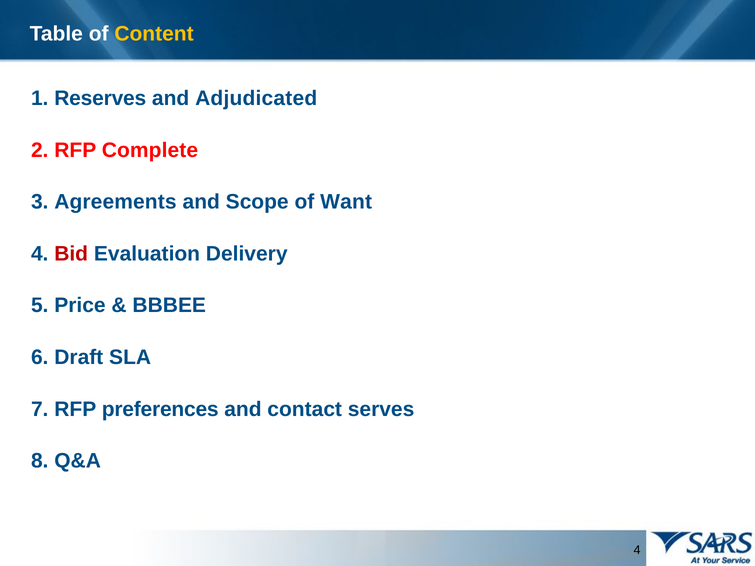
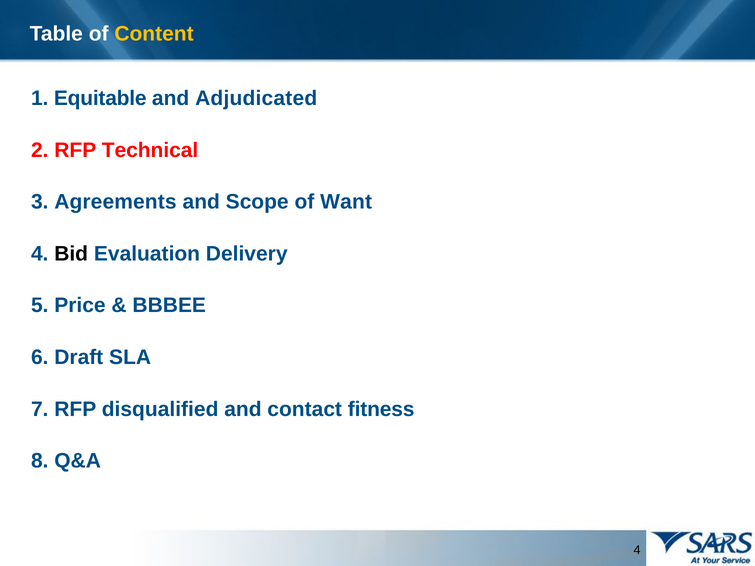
Reserves: Reserves -> Equitable
Complete: Complete -> Technical
Bid colour: red -> black
preferences: preferences -> disqualified
serves: serves -> fitness
